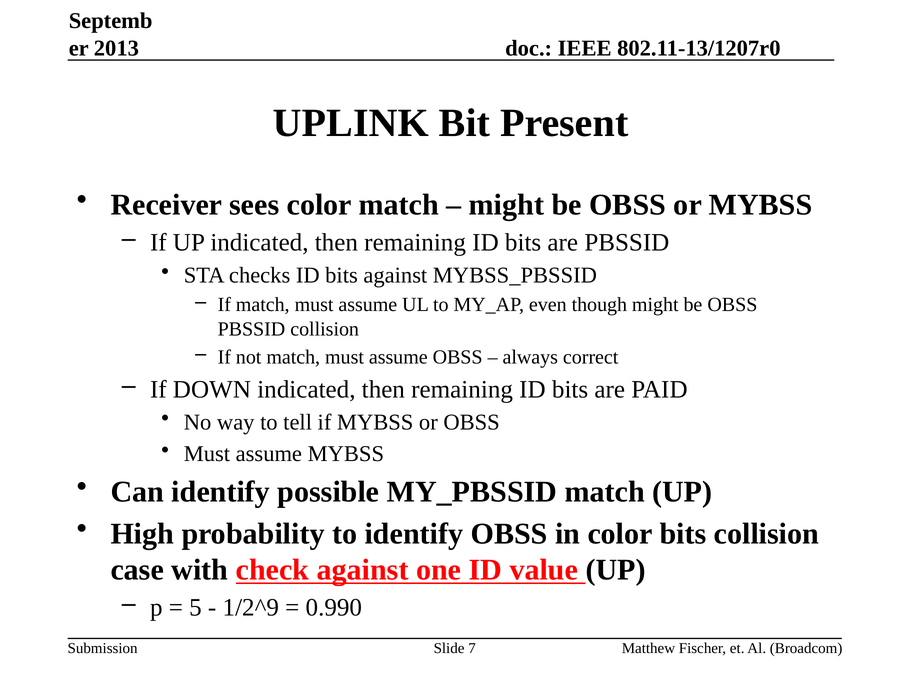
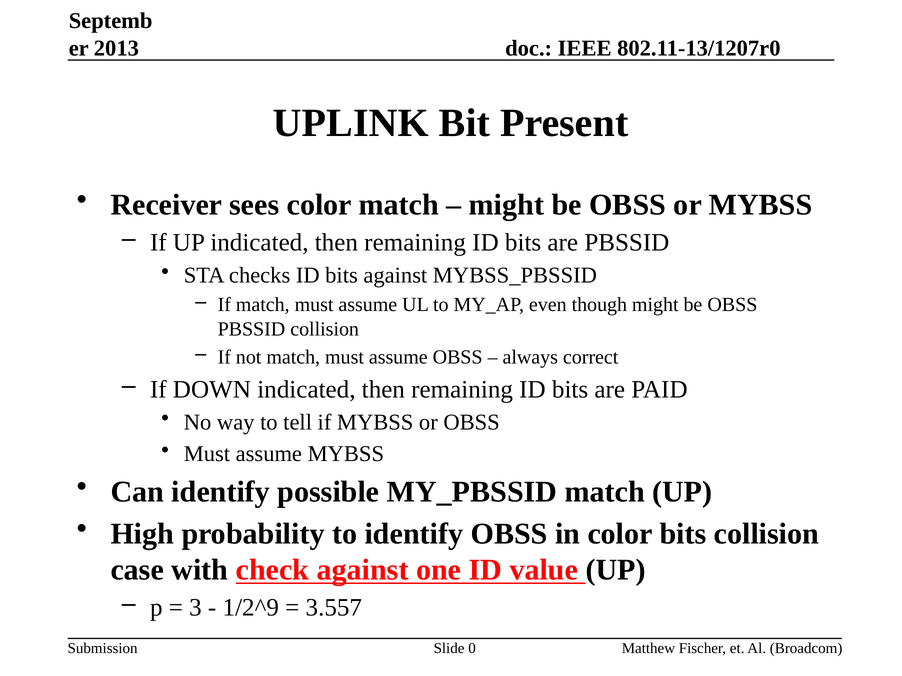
5: 5 -> 3
0.990: 0.990 -> 3.557
7: 7 -> 0
